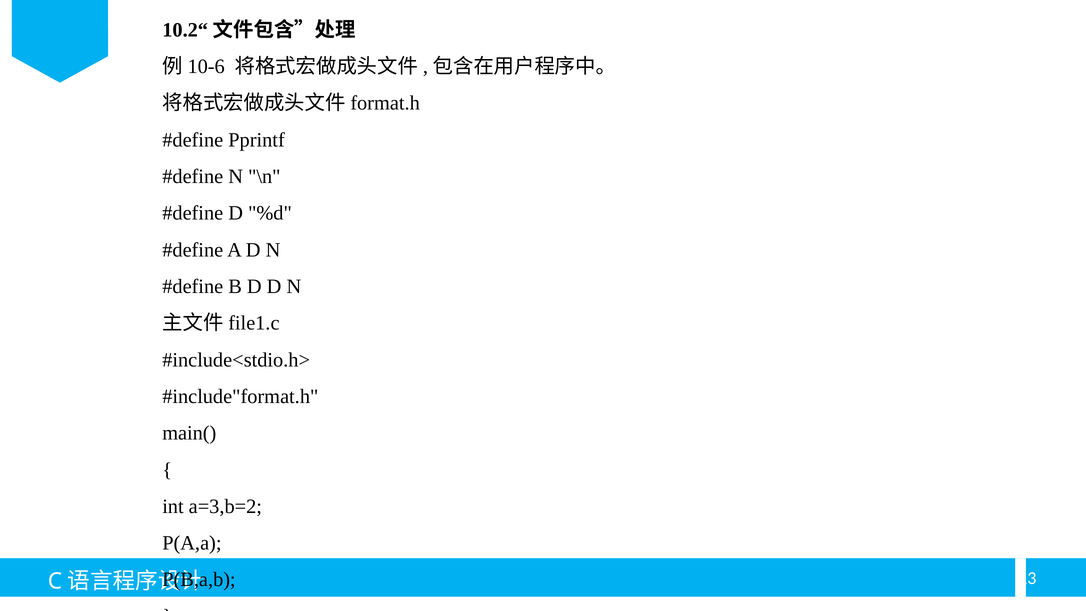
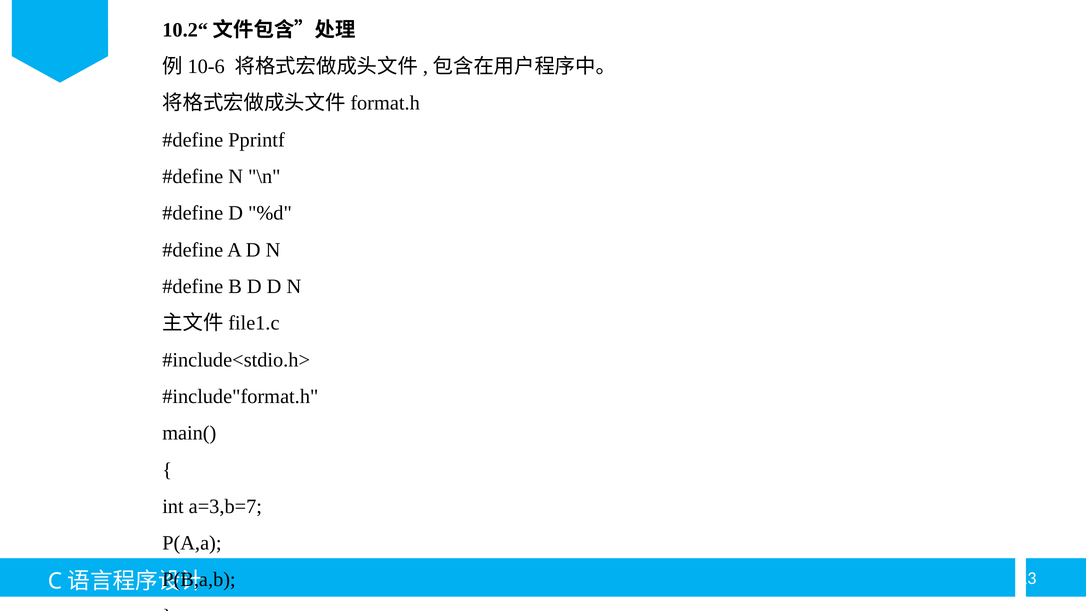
a=3,b=2: a=3,b=2 -> a=3,b=7
